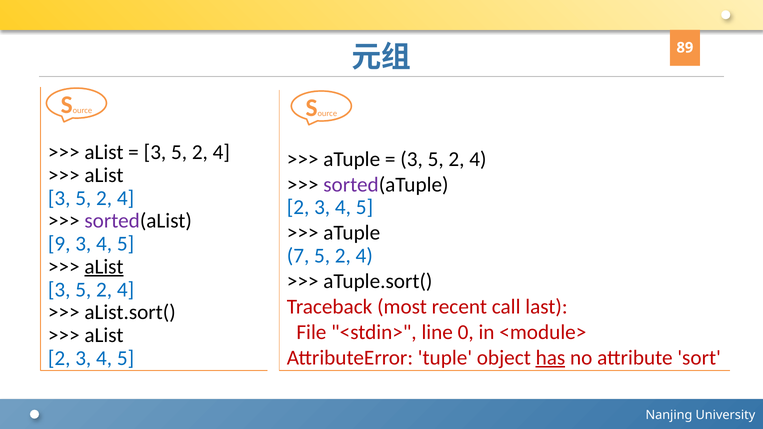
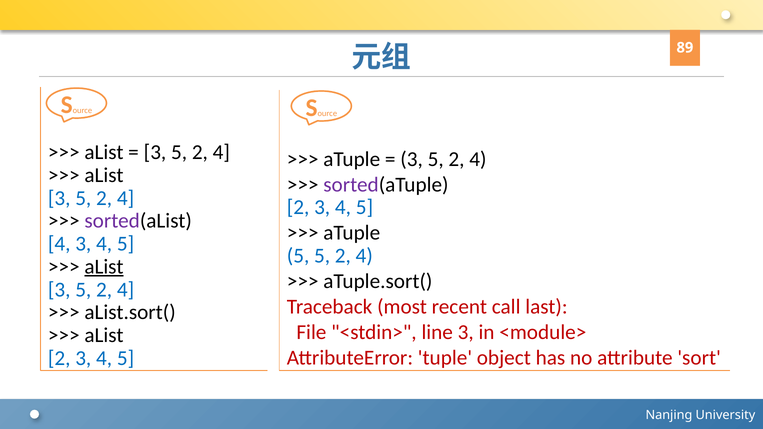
9 at (59, 244): 9 -> 4
7 at (298, 256): 7 -> 5
line 0: 0 -> 3
has underline: present -> none
